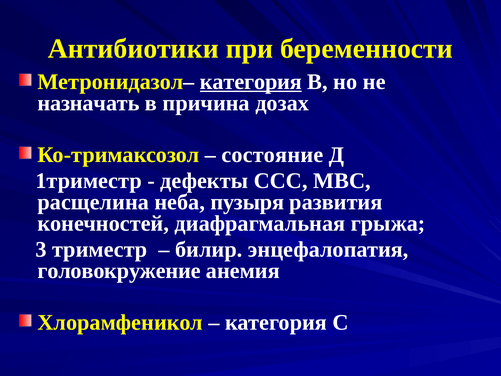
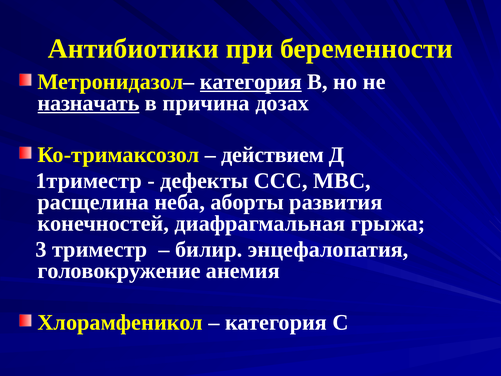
назначать underline: none -> present
состояние: состояние -> действием
пузыря: пузыря -> аборты
